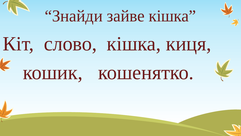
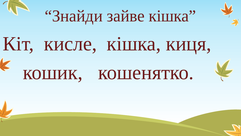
слово: слово -> кисле
